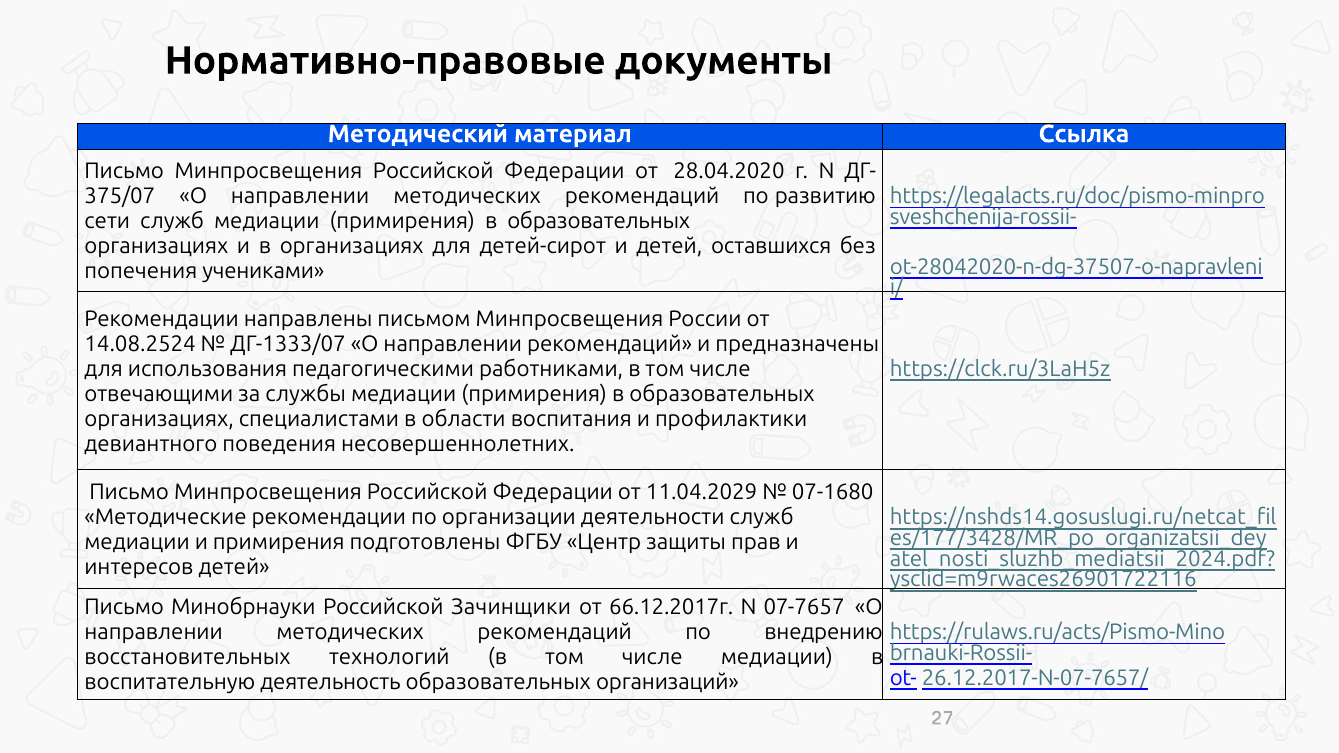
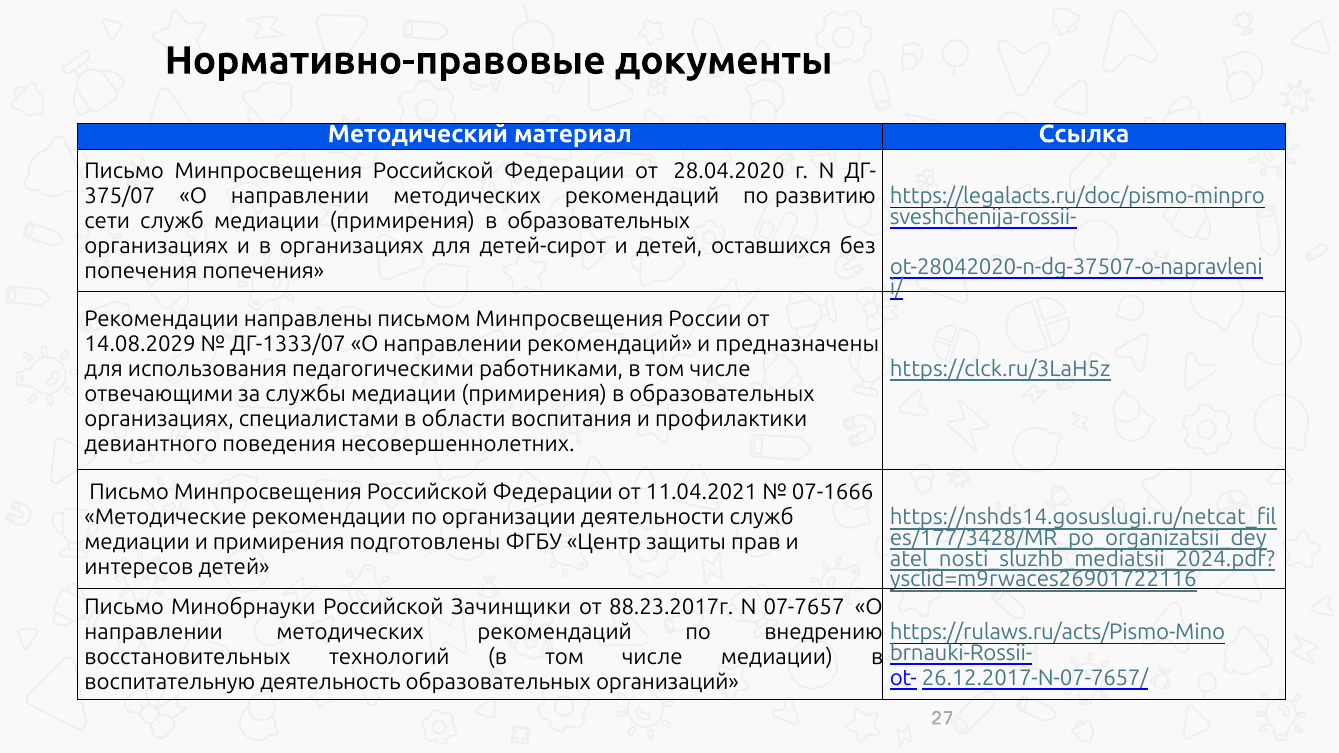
попечения учениками: учениками -> попечения
14.08.2524: 14.08.2524 -> 14.08.2029
11.04.2029: 11.04.2029 -> 11.04.2021
07-1680: 07-1680 -> 07-1666
66.12.2017г: 66.12.2017г -> 88.23.2017г
